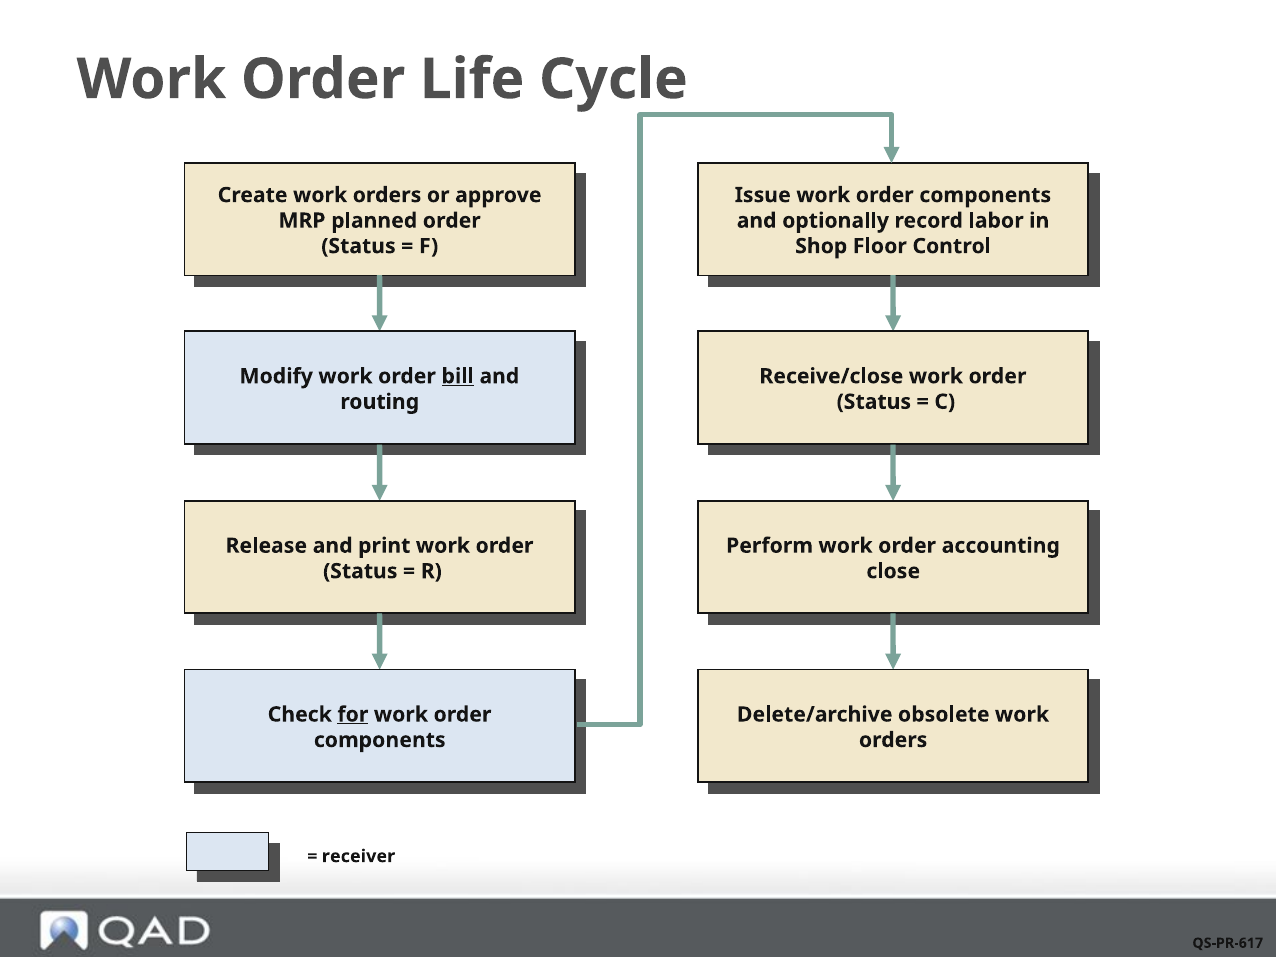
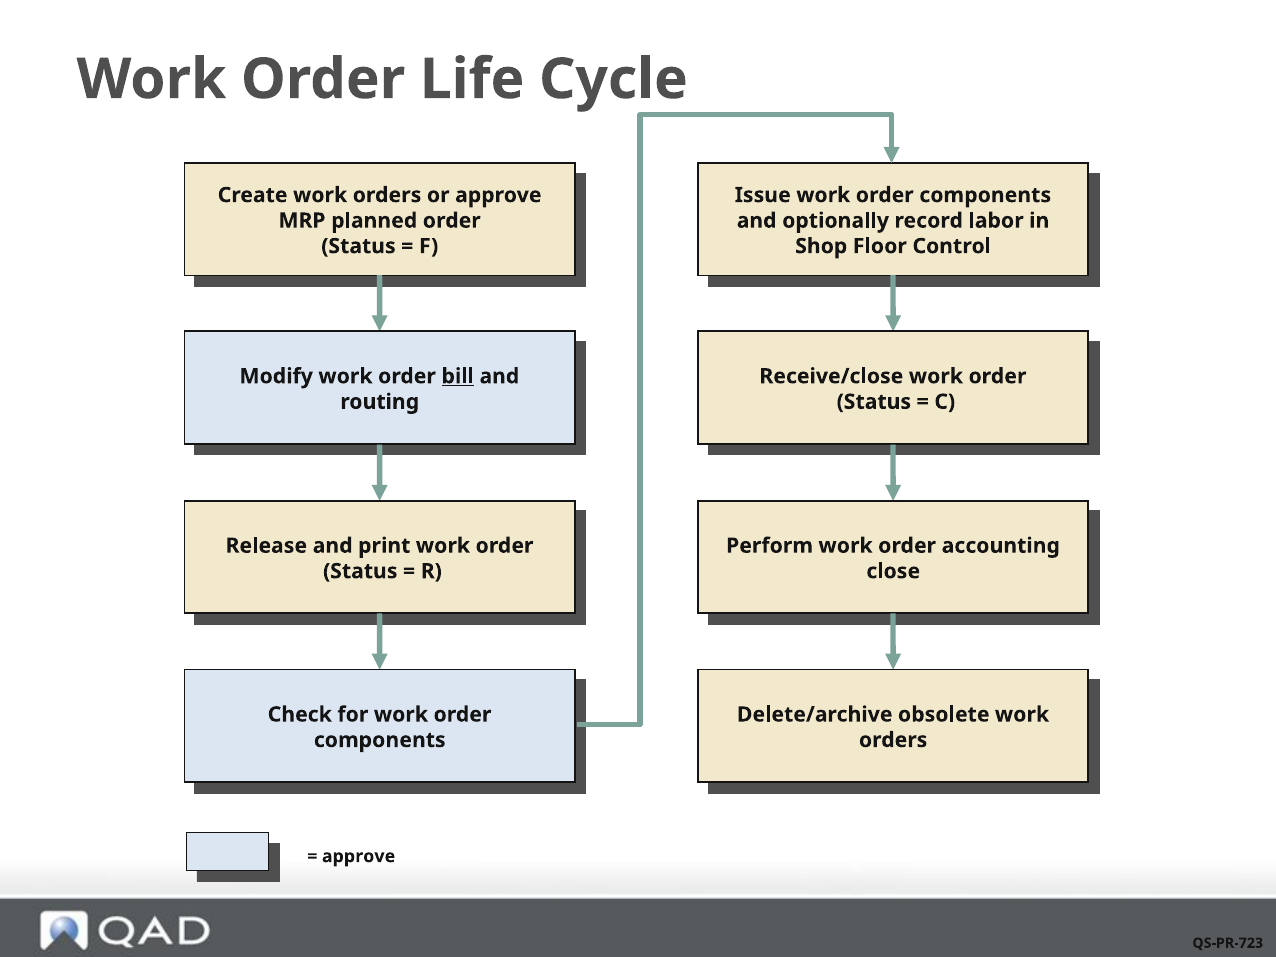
for at (353, 715) underline: present -> none
receiver at (359, 856): receiver -> approve
QS-PR-617: QS-PR-617 -> QS-PR-723
